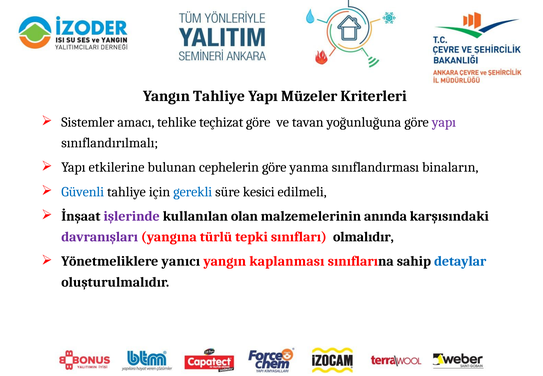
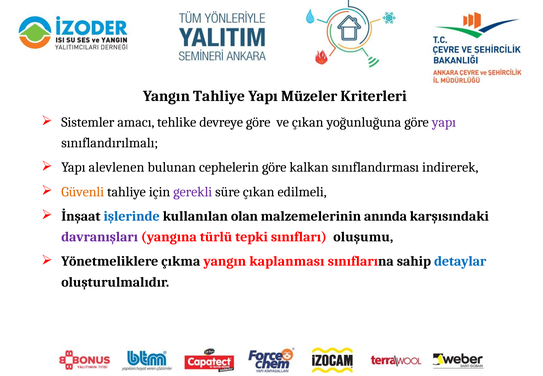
teçhizat: teçhizat -> devreye
ve tavan: tavan -> çıkan
etkilerine: etkilerine -> alevlenen
yanma: yanma -> kalkan
binaların: binaların -> indirerek
Güvenli colour: blue -> orange
gerekli colour: blue -> purple
süre kesici: kesici -> çıkan
işlerinde colour: purple -> blue
olmalıdır: olmalıdır -> oluşumu
yanıcı: yanıcı -> çıkma
